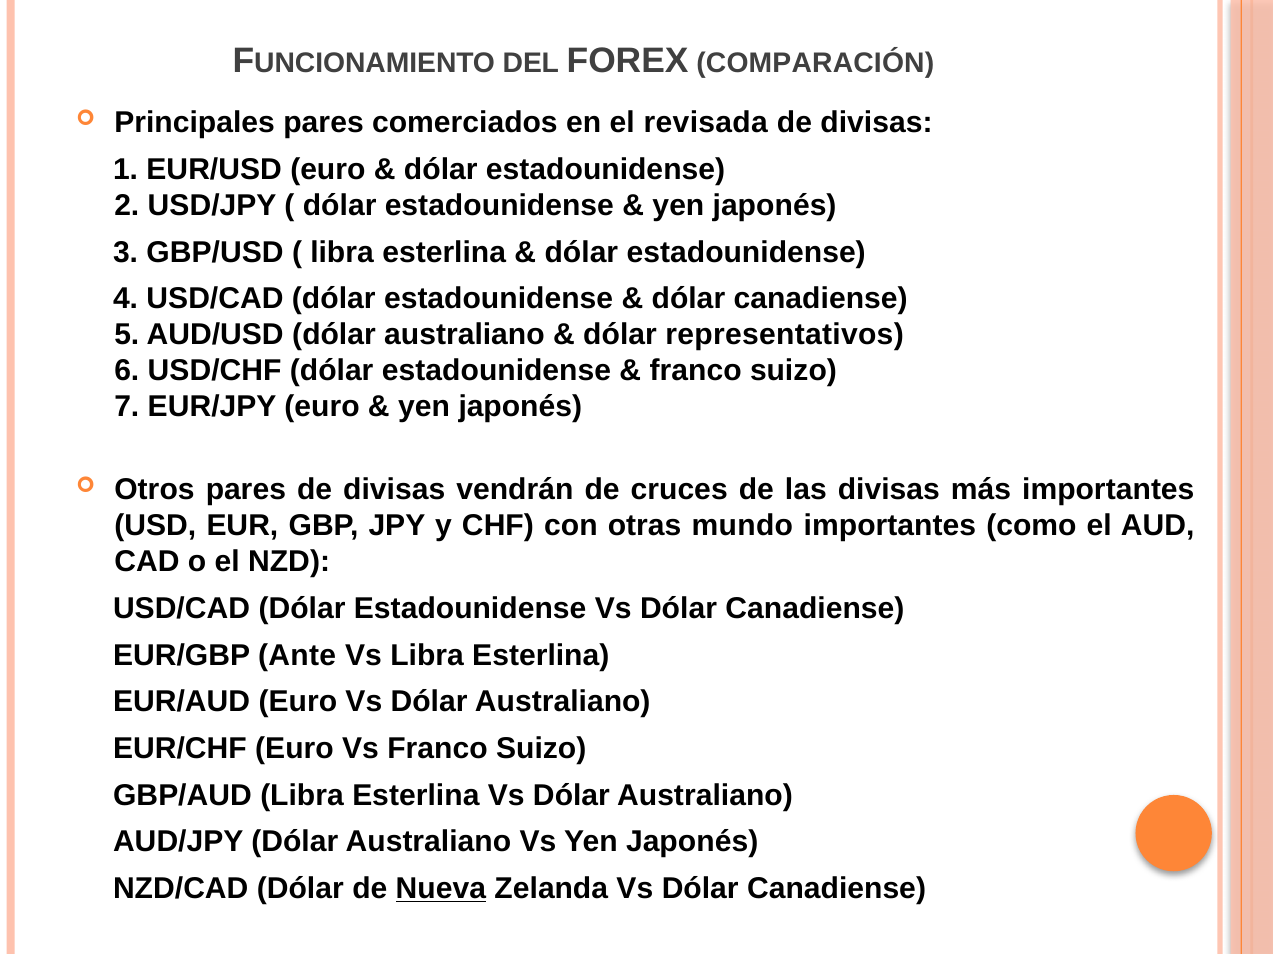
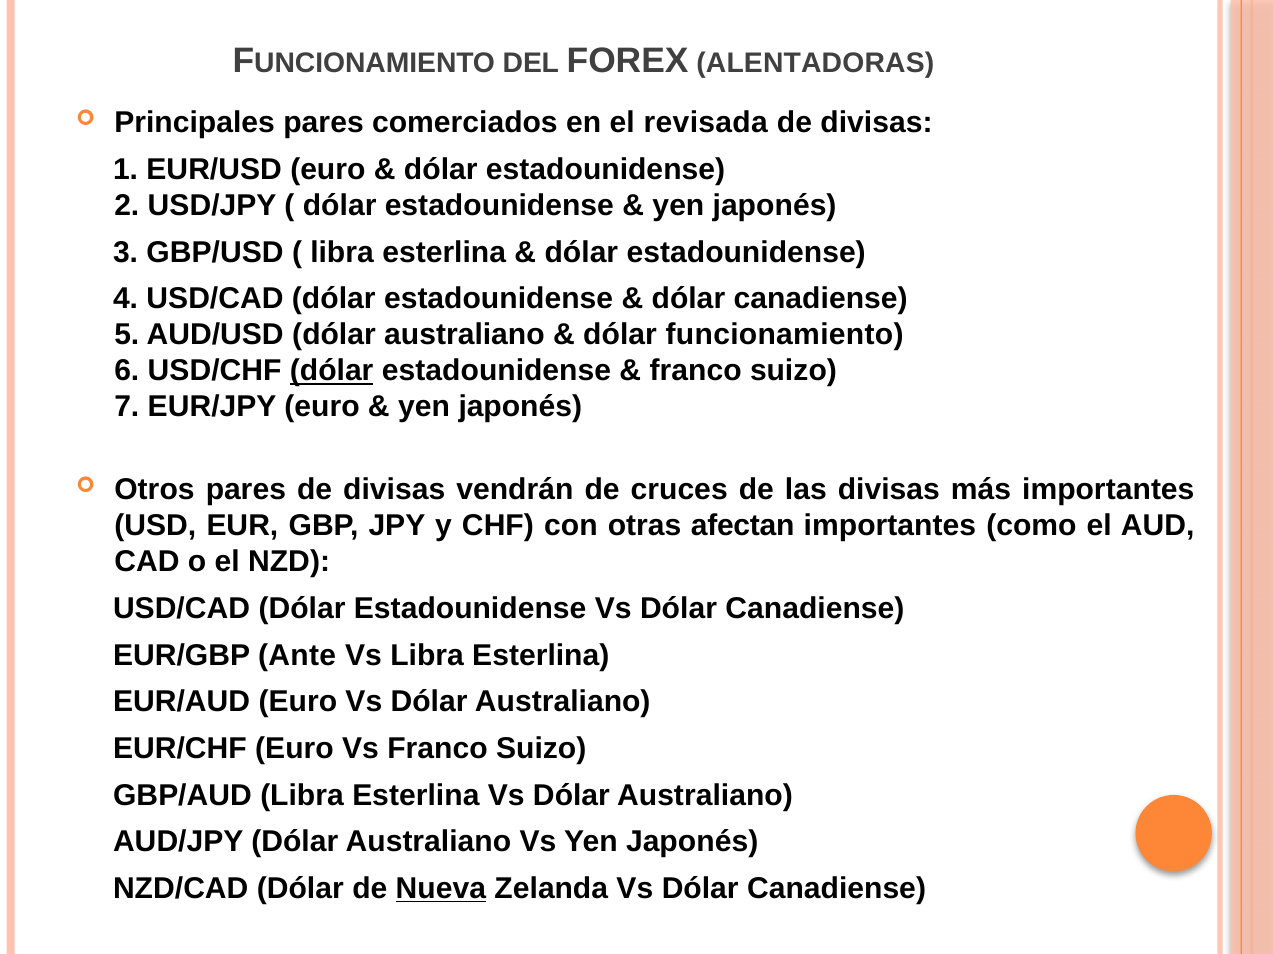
COMPARACIÓN: COMPARACIÓN -> ALENTADORAS
representativos: representativos -> funcionamiento
dólar at (332, 371) underline: none -> present
mundo: mundo -> afectan
